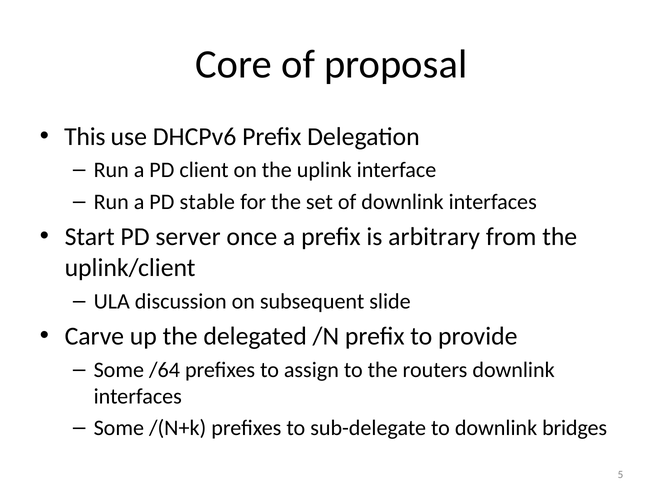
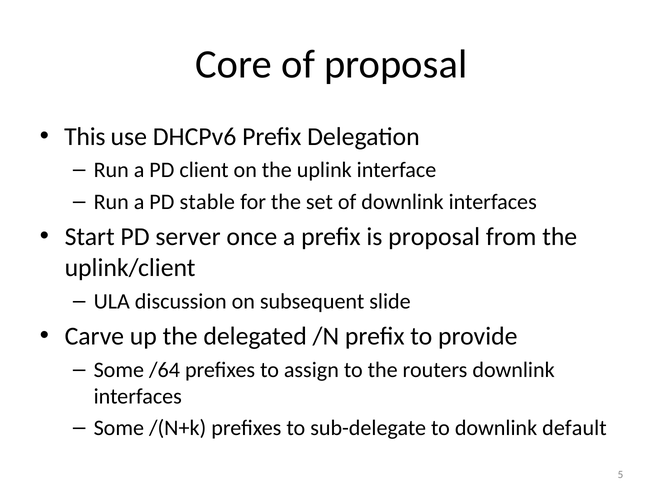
is arbitrary: arbitrary -> proposal
bridges: bridges -> default
